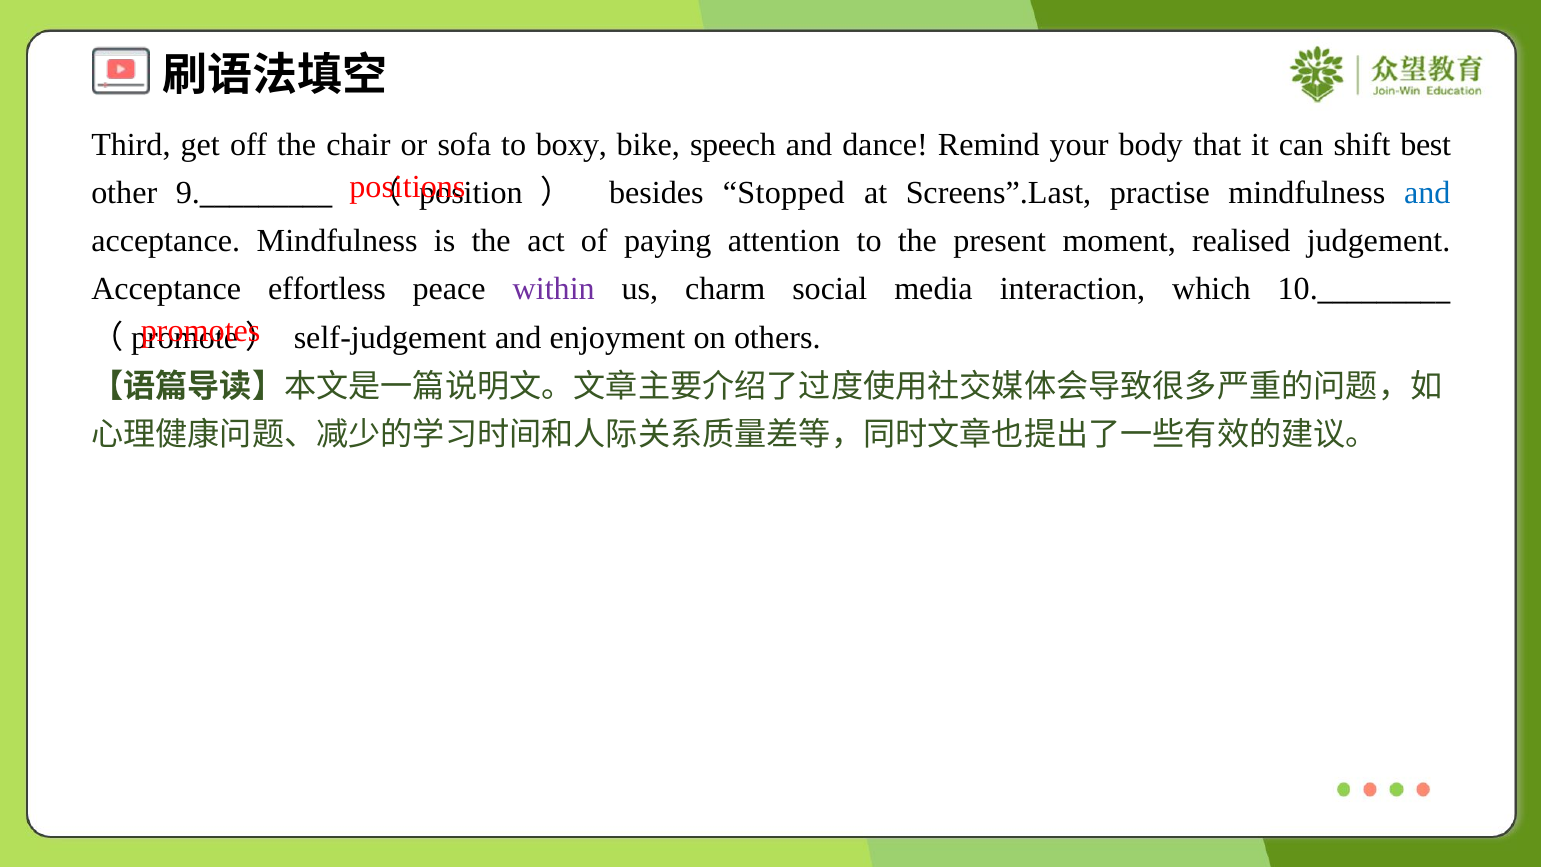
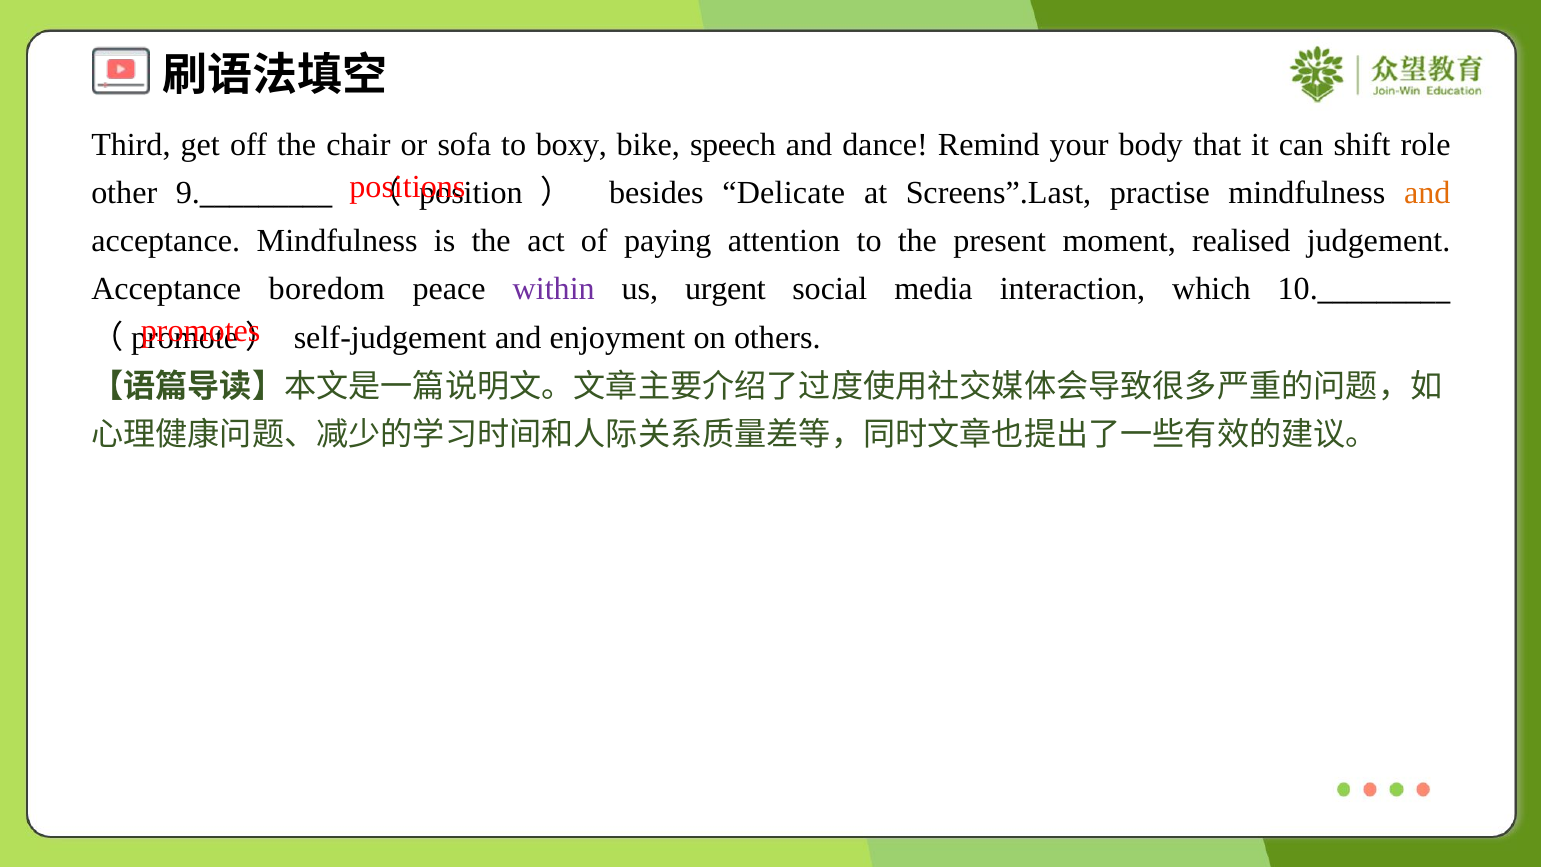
best: best -> role
Stopped: Stopped -> Delicate
and at (1427, 193) colour: blue -> orange
effortless: effortless -> boredom
charm: charm -> urgent
